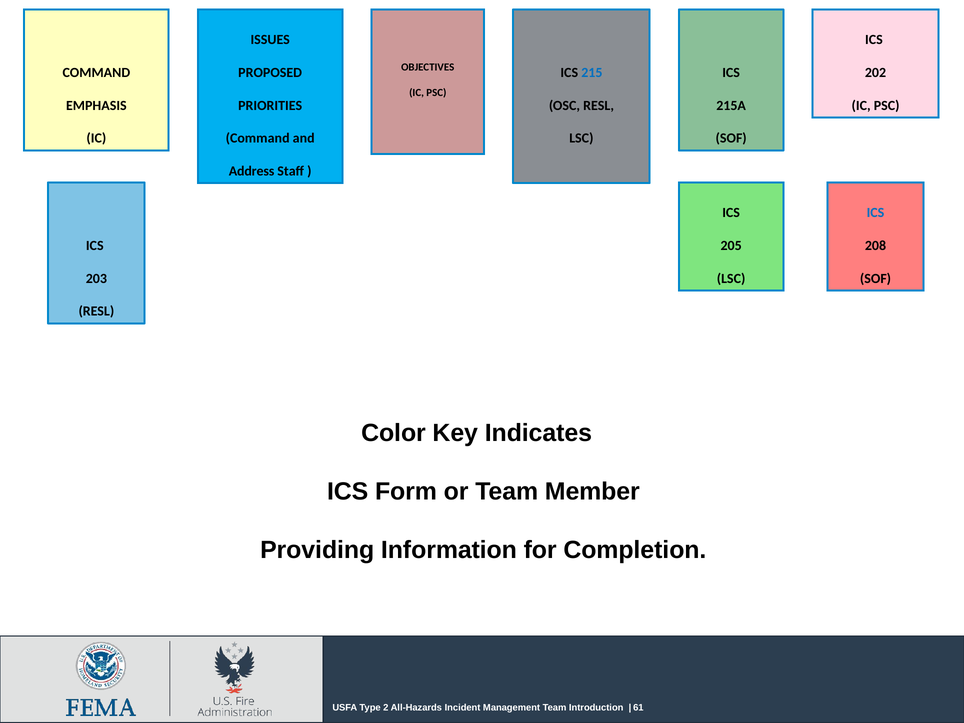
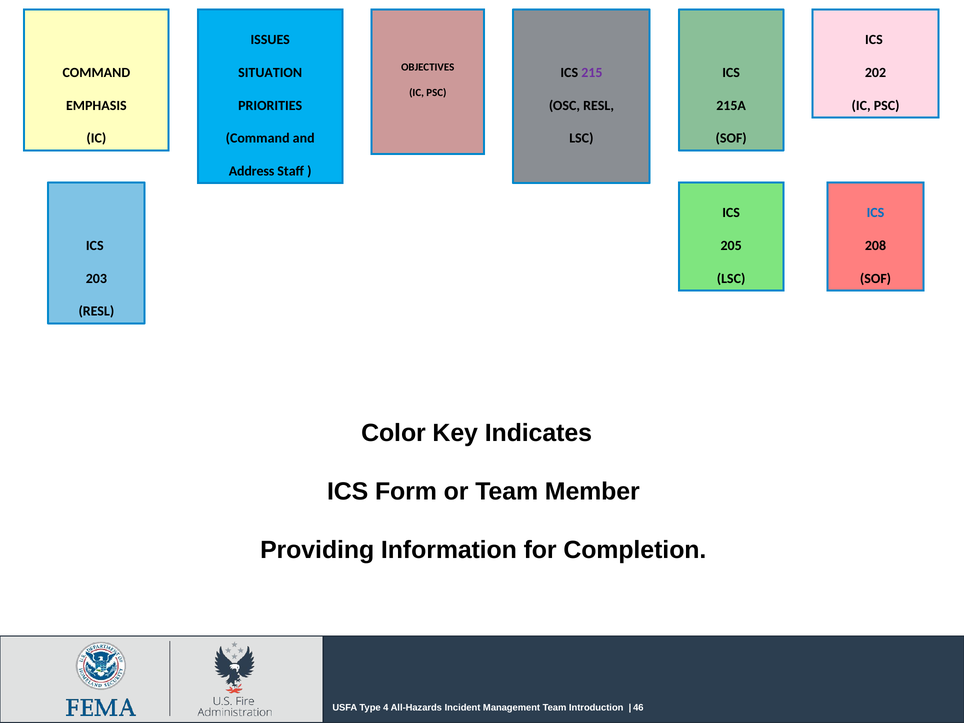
PROPOSED: PROPOSED -> SITUATION
215 colour: blue -> purple
2: 2 -> 4
61: 61 -> 46
